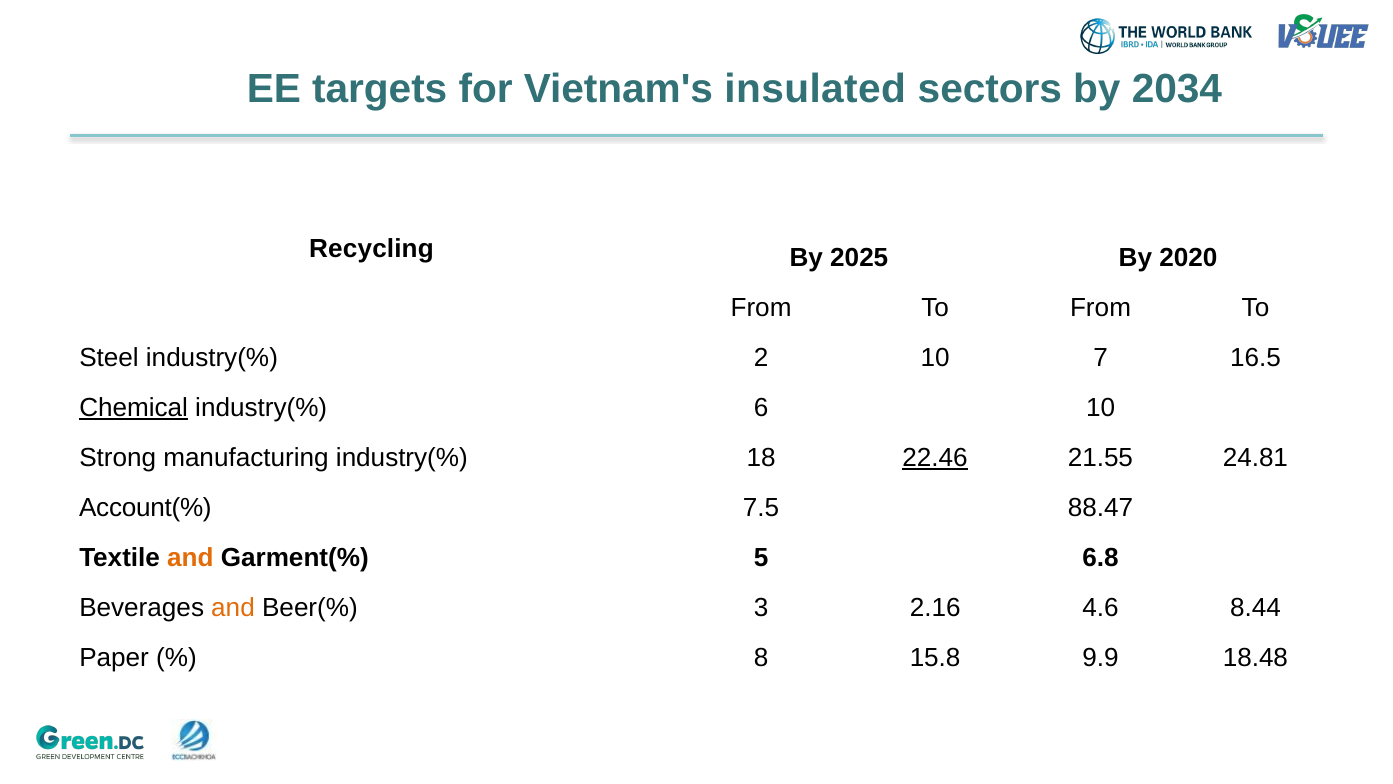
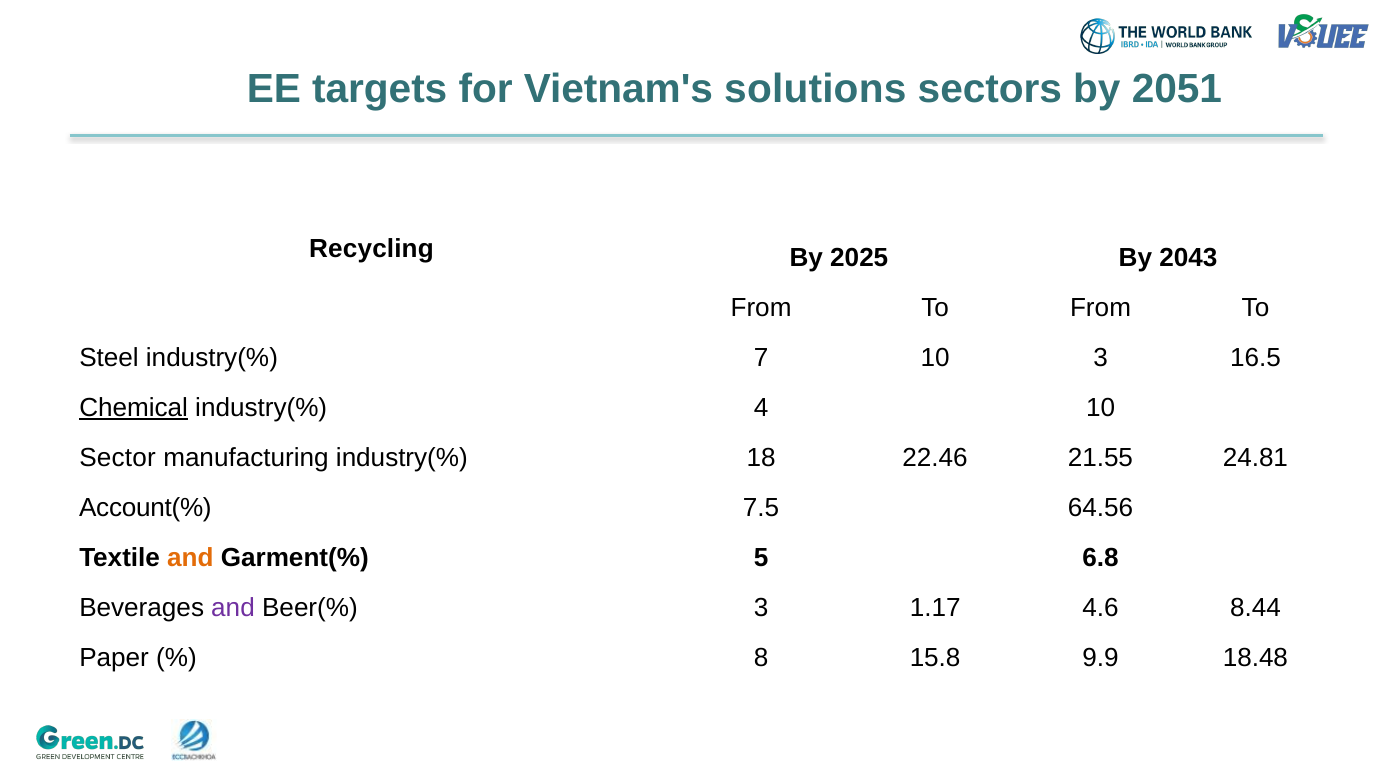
insulated: insulated -> solutions
2034: 2034 -> 2051
2020: 2020 -> 2043
2: 2 -> 7
10 7: 7 -> 3
6: 6 -> 4
Strong: Strong -> Sector
22.46 underline: present -> none
88.47: 88.47 -> 64.56
and at (233, 608) colour: orange -> purple
2.16: 2.16 -> 1.17
